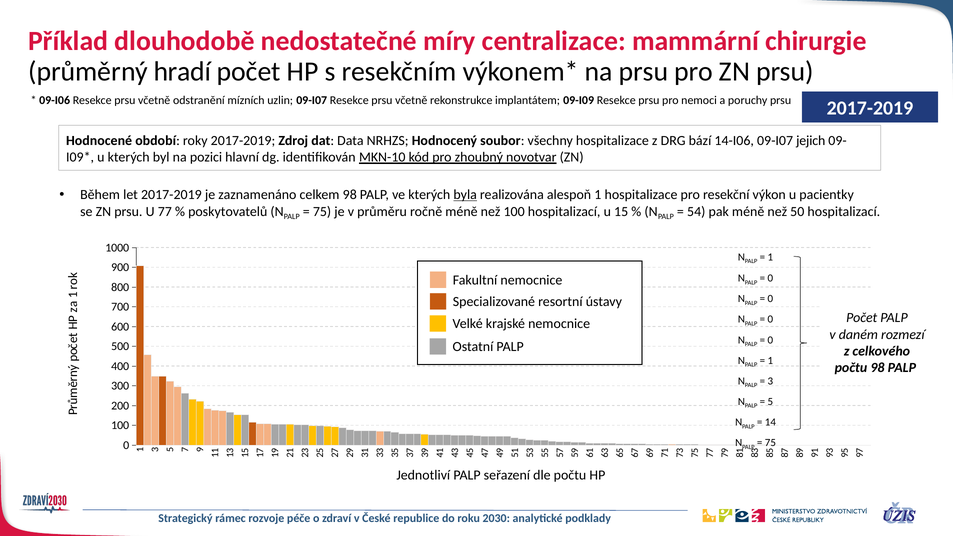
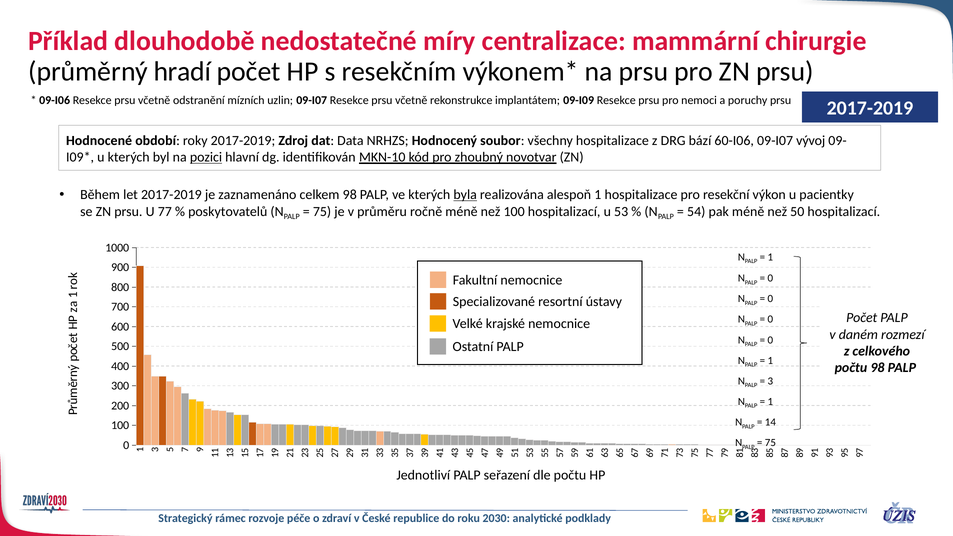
14-I06: 14-I06 -> 60-I06
jejich: jejich -> vývoj
pozici underline: none -> present
15: 15 -> 53
5 at (770, 402): 5 -> 1
